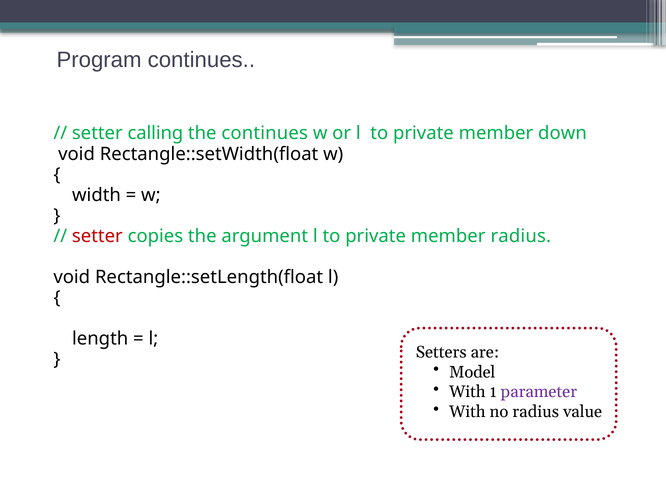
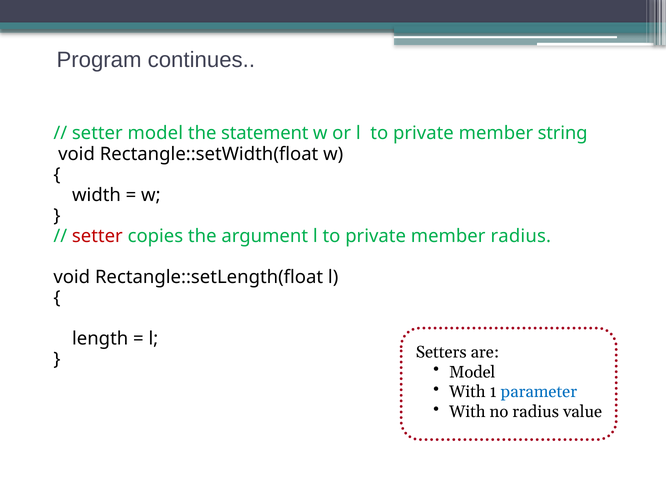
setter calling: calling -> model
the continues: continues -> statement
down: down -> string
parameter colour: purple -> blue
